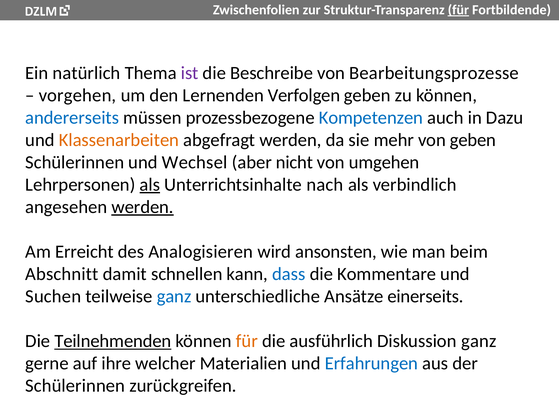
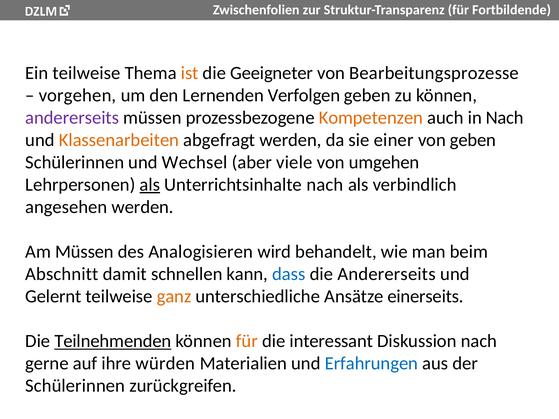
für at (458, 10) underline: present -> none
Ein natürlich: natürlich -> teilweise
ist colour: purple -> orange
Beschreibe: Beschreibe -> Geeigneter
andererseits at (72, 118) colour: blue -> purple
Kompetenzen colour: blue -> orange
in Dazu: Dazu -> Nach
mehr: mehr -> einer
nicht: nicht -> viele
werden at (143, 207) underline: present -> none
Am Erreicht: Erreicht -> Müssen
ansonsten: ansonsten -> behandelt
die Kommentare: Kommentare -> Andererseits
Suchen: Suchen -> Gelernt
ganz at (174, 297) colour: blue -> orange
ausführlich: ausführlich -> interessant
Diskussion ganz: ganz -> nach
welcher: welcher -> würden
